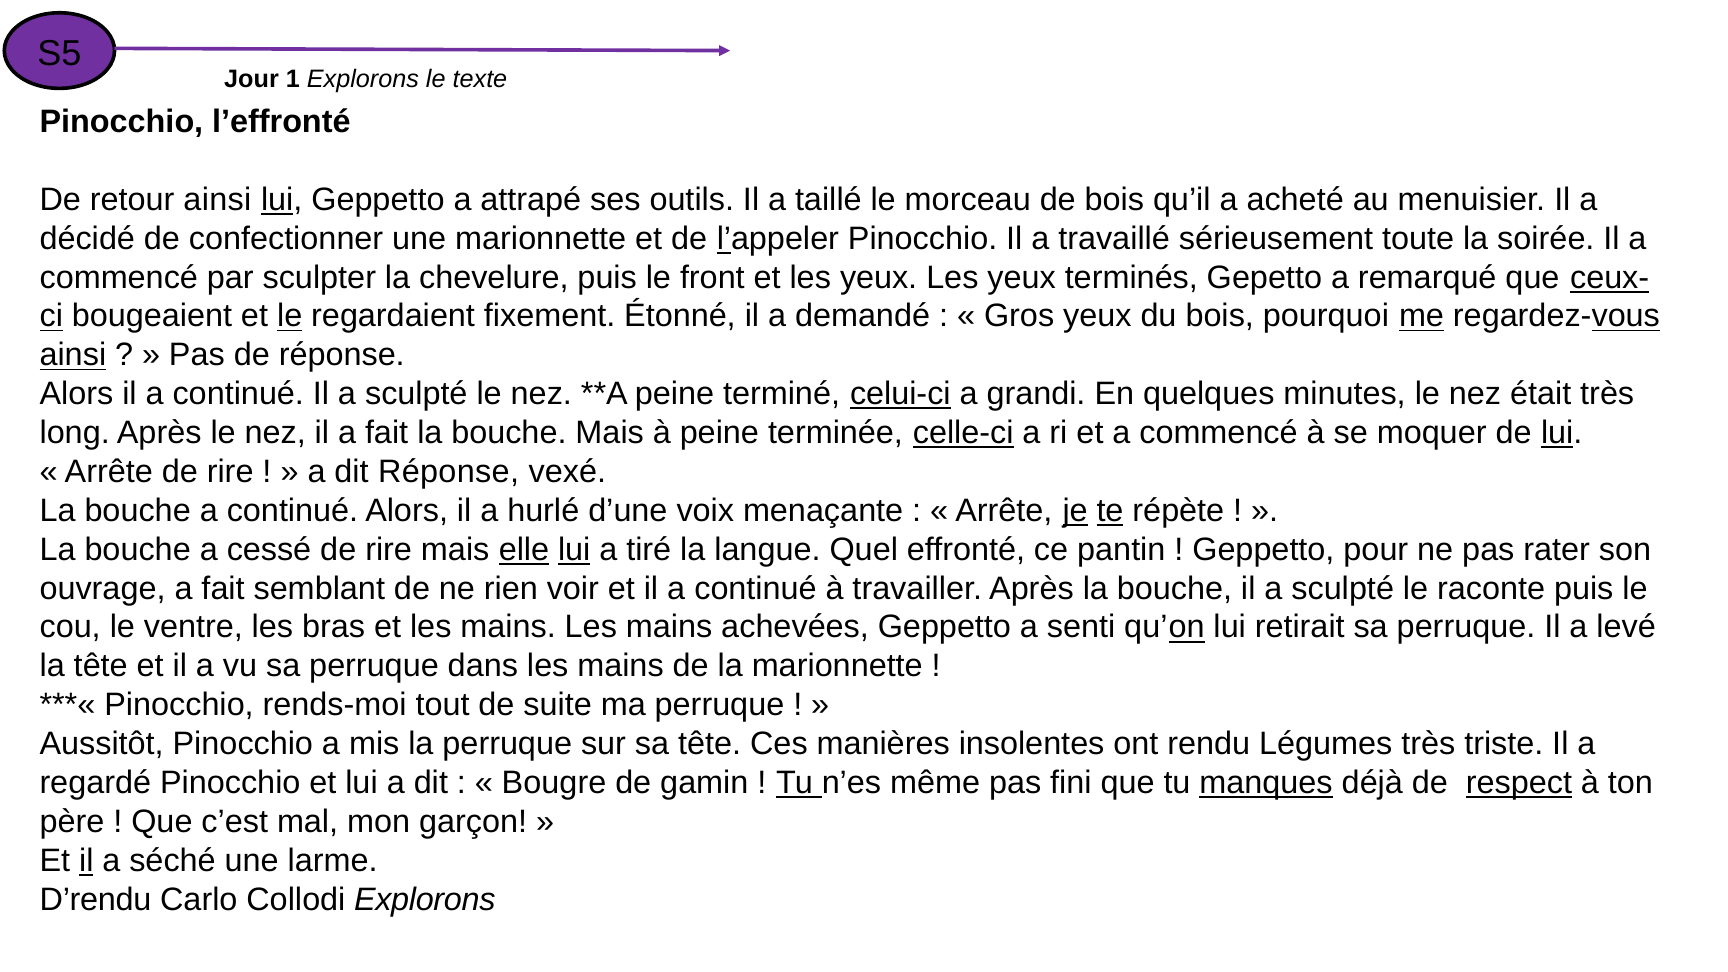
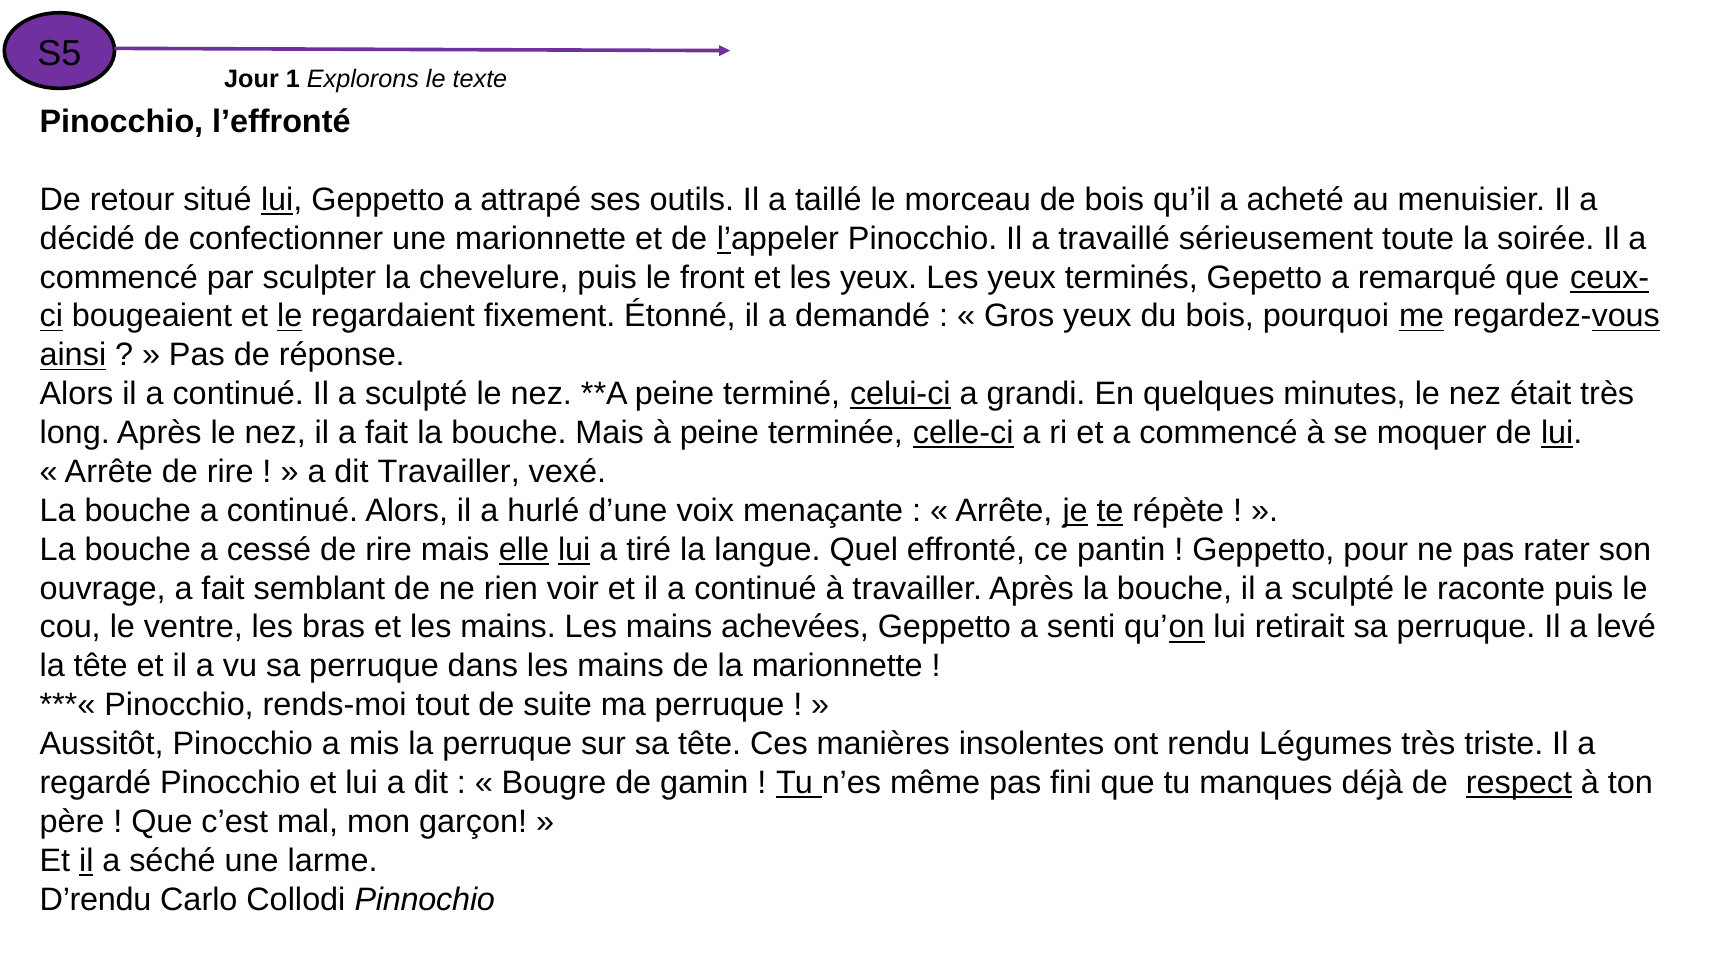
retour ainsi: ainsi -> situé
dit Réponse: Réponse -> Travailler
manques underline: present -> none
Collodi Explorons: Explorons -> Pinnochio
